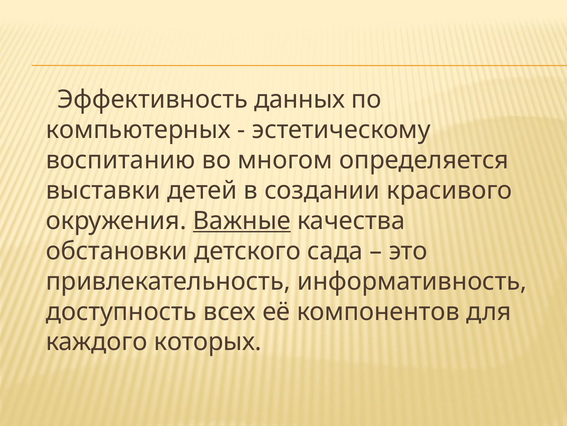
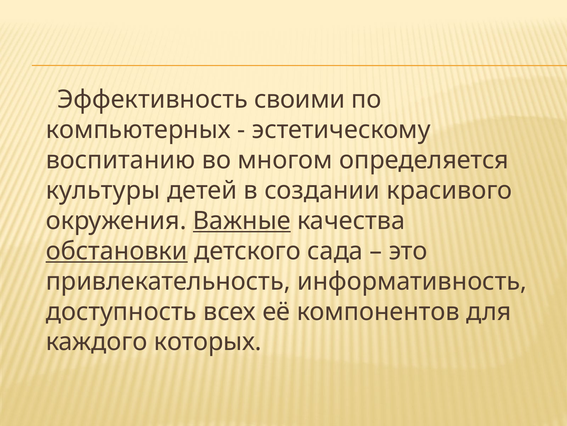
данных: данных -> своими
выставки: выставки -> культуры
обстановки underline: none -> present
